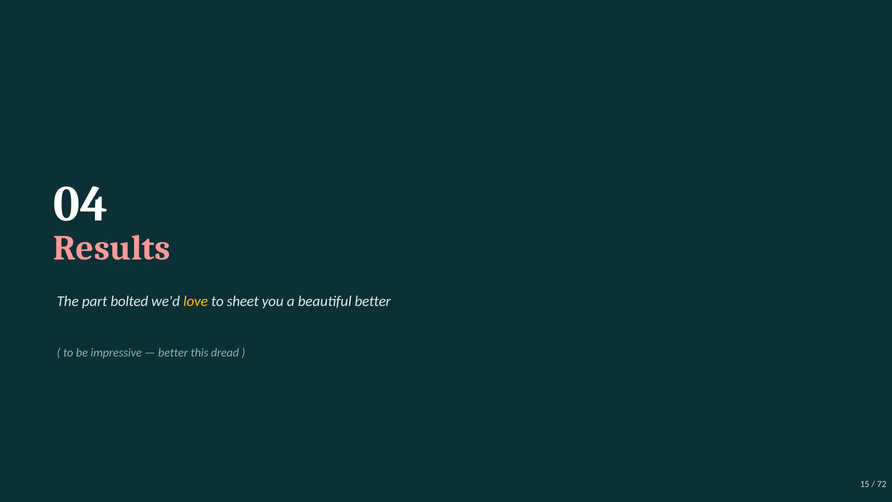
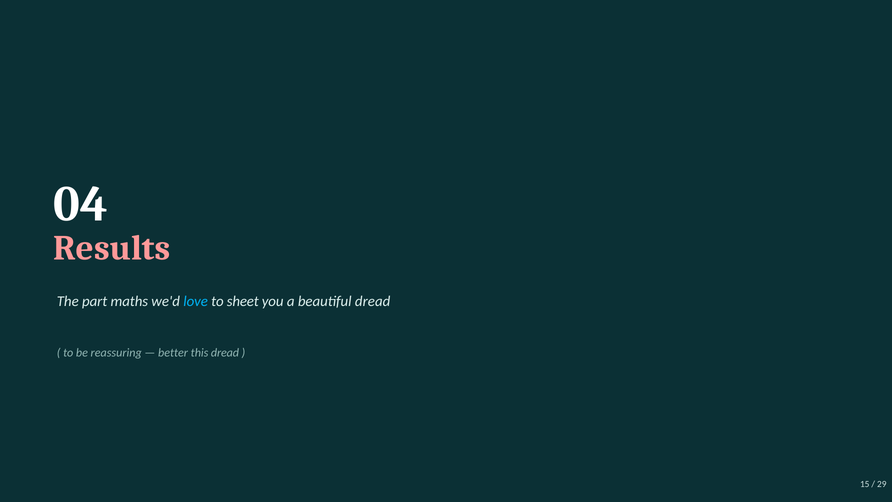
bolted: bolted -> maths
love colour: yellow -> light blue
beautiful better: better -> dread
impressive: impressive -> reassuring
72: 72 -> 29
